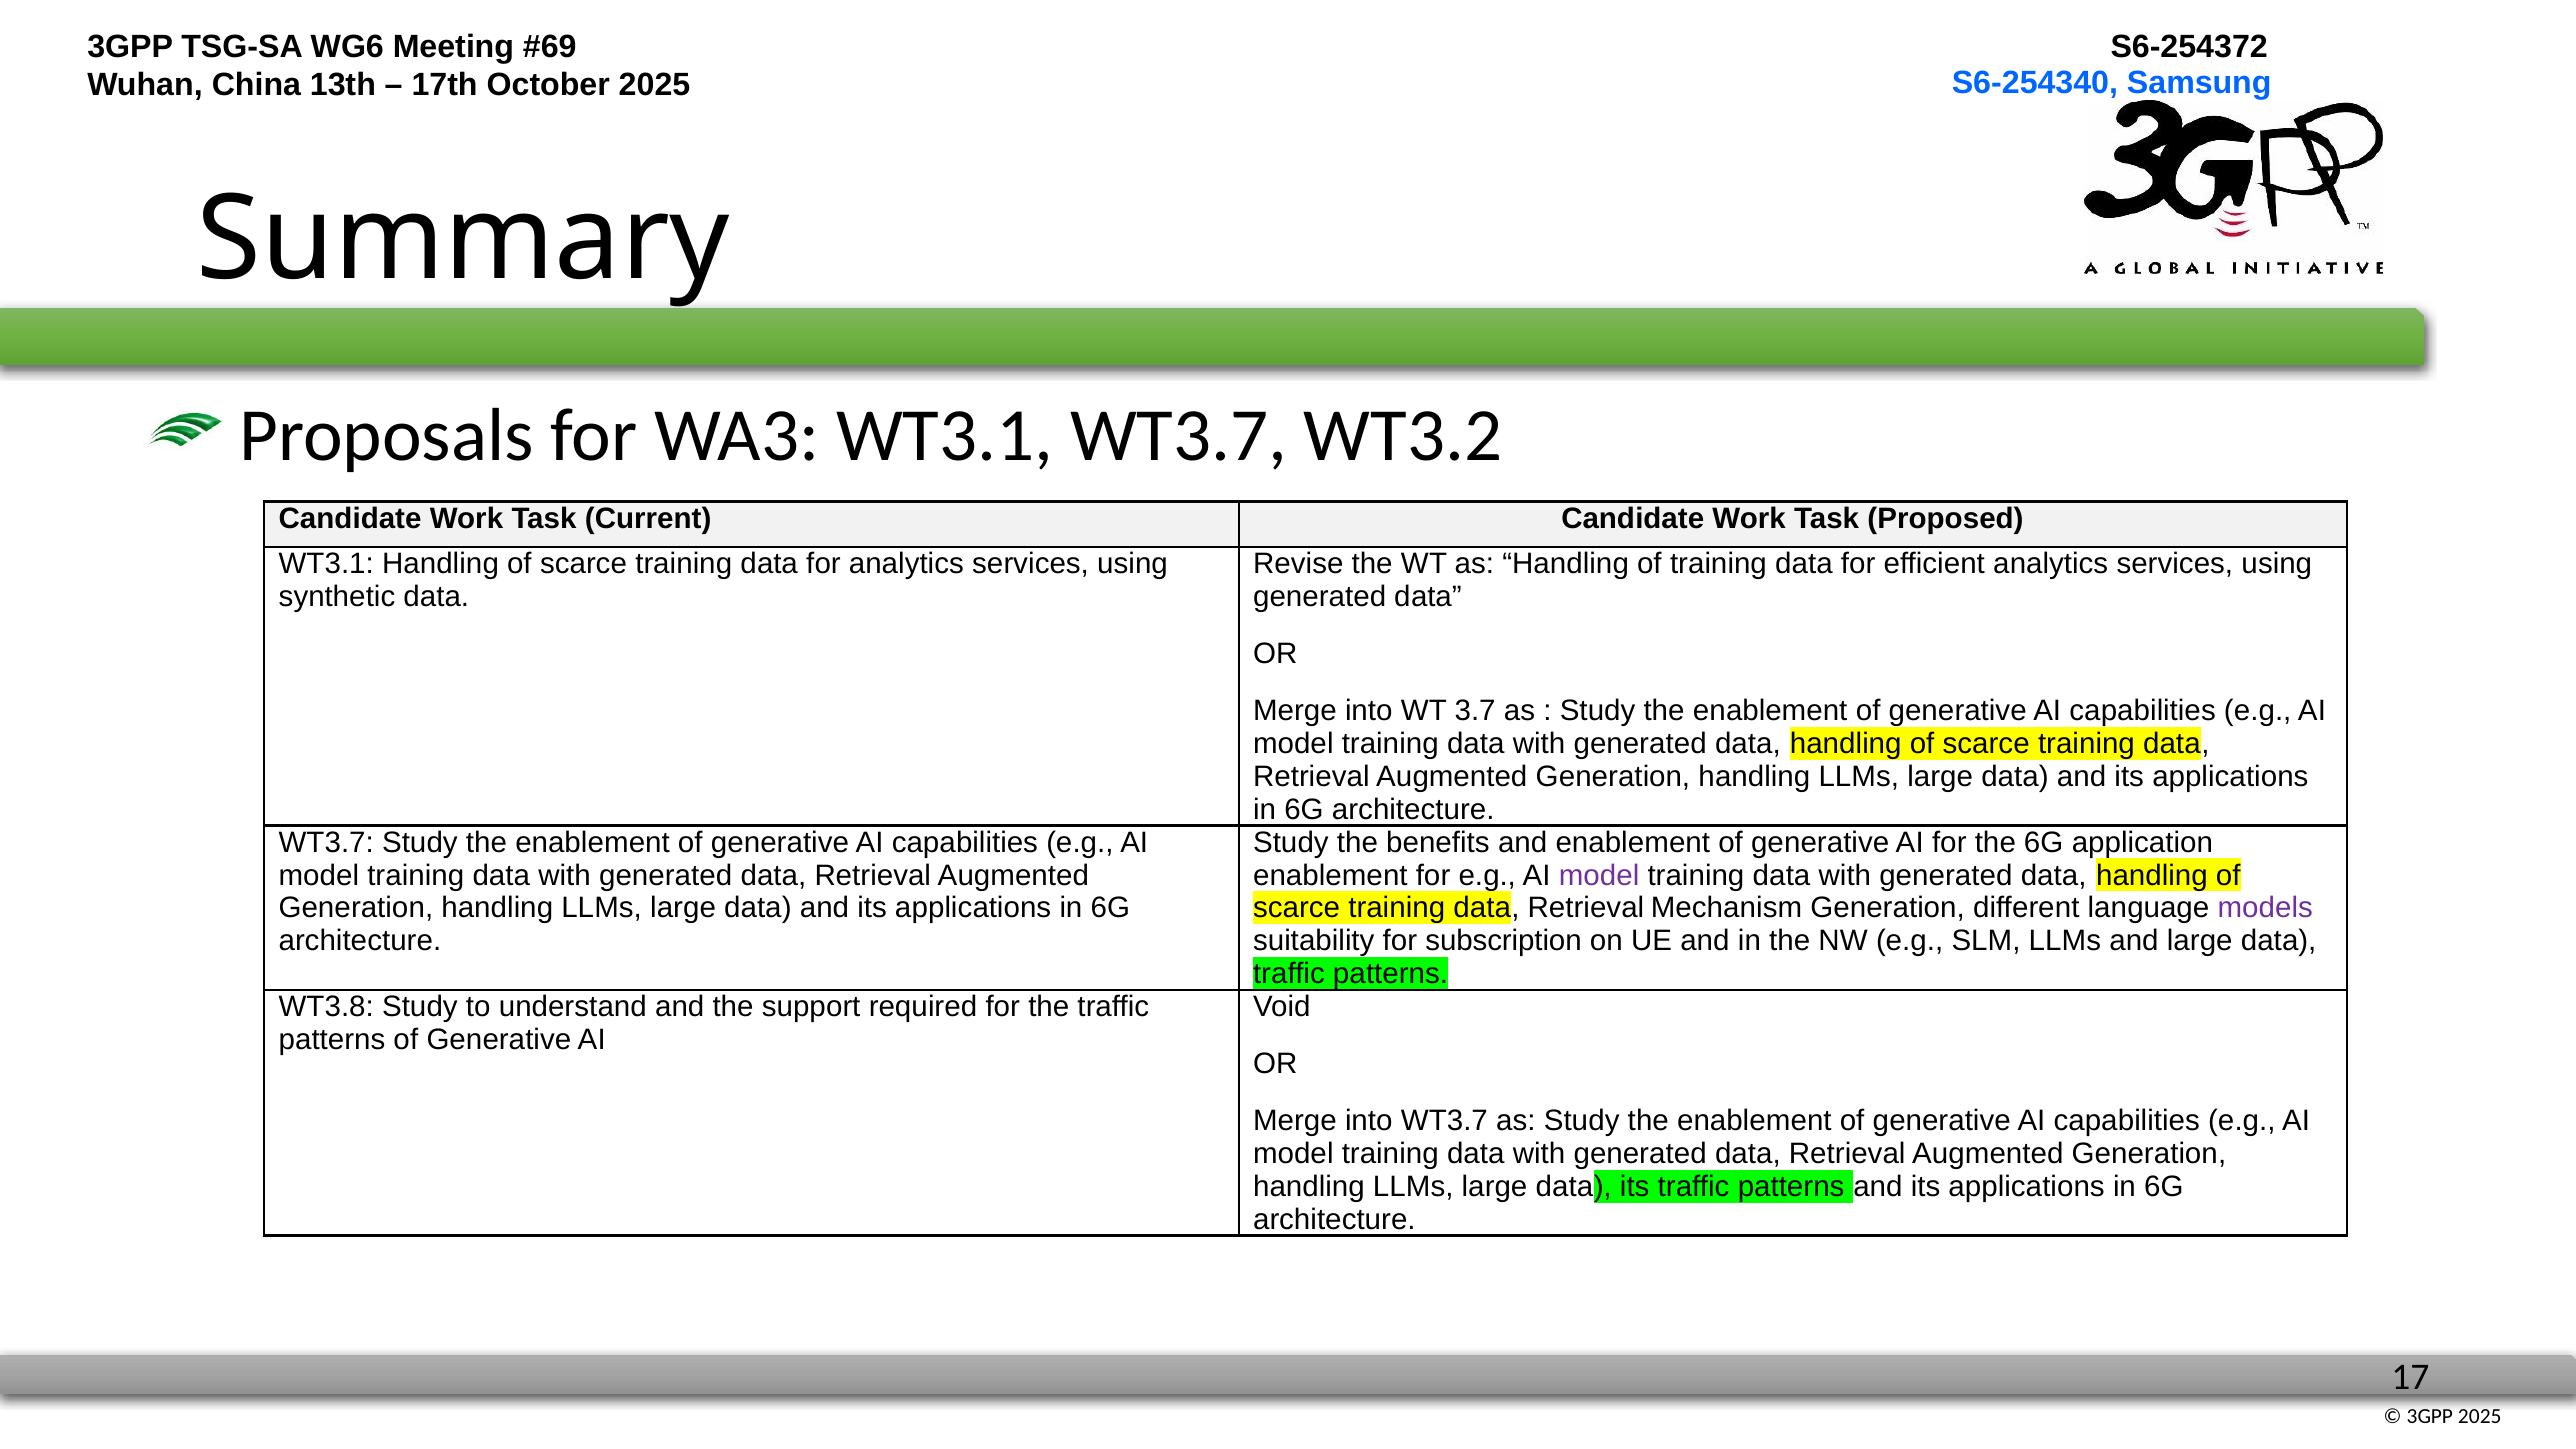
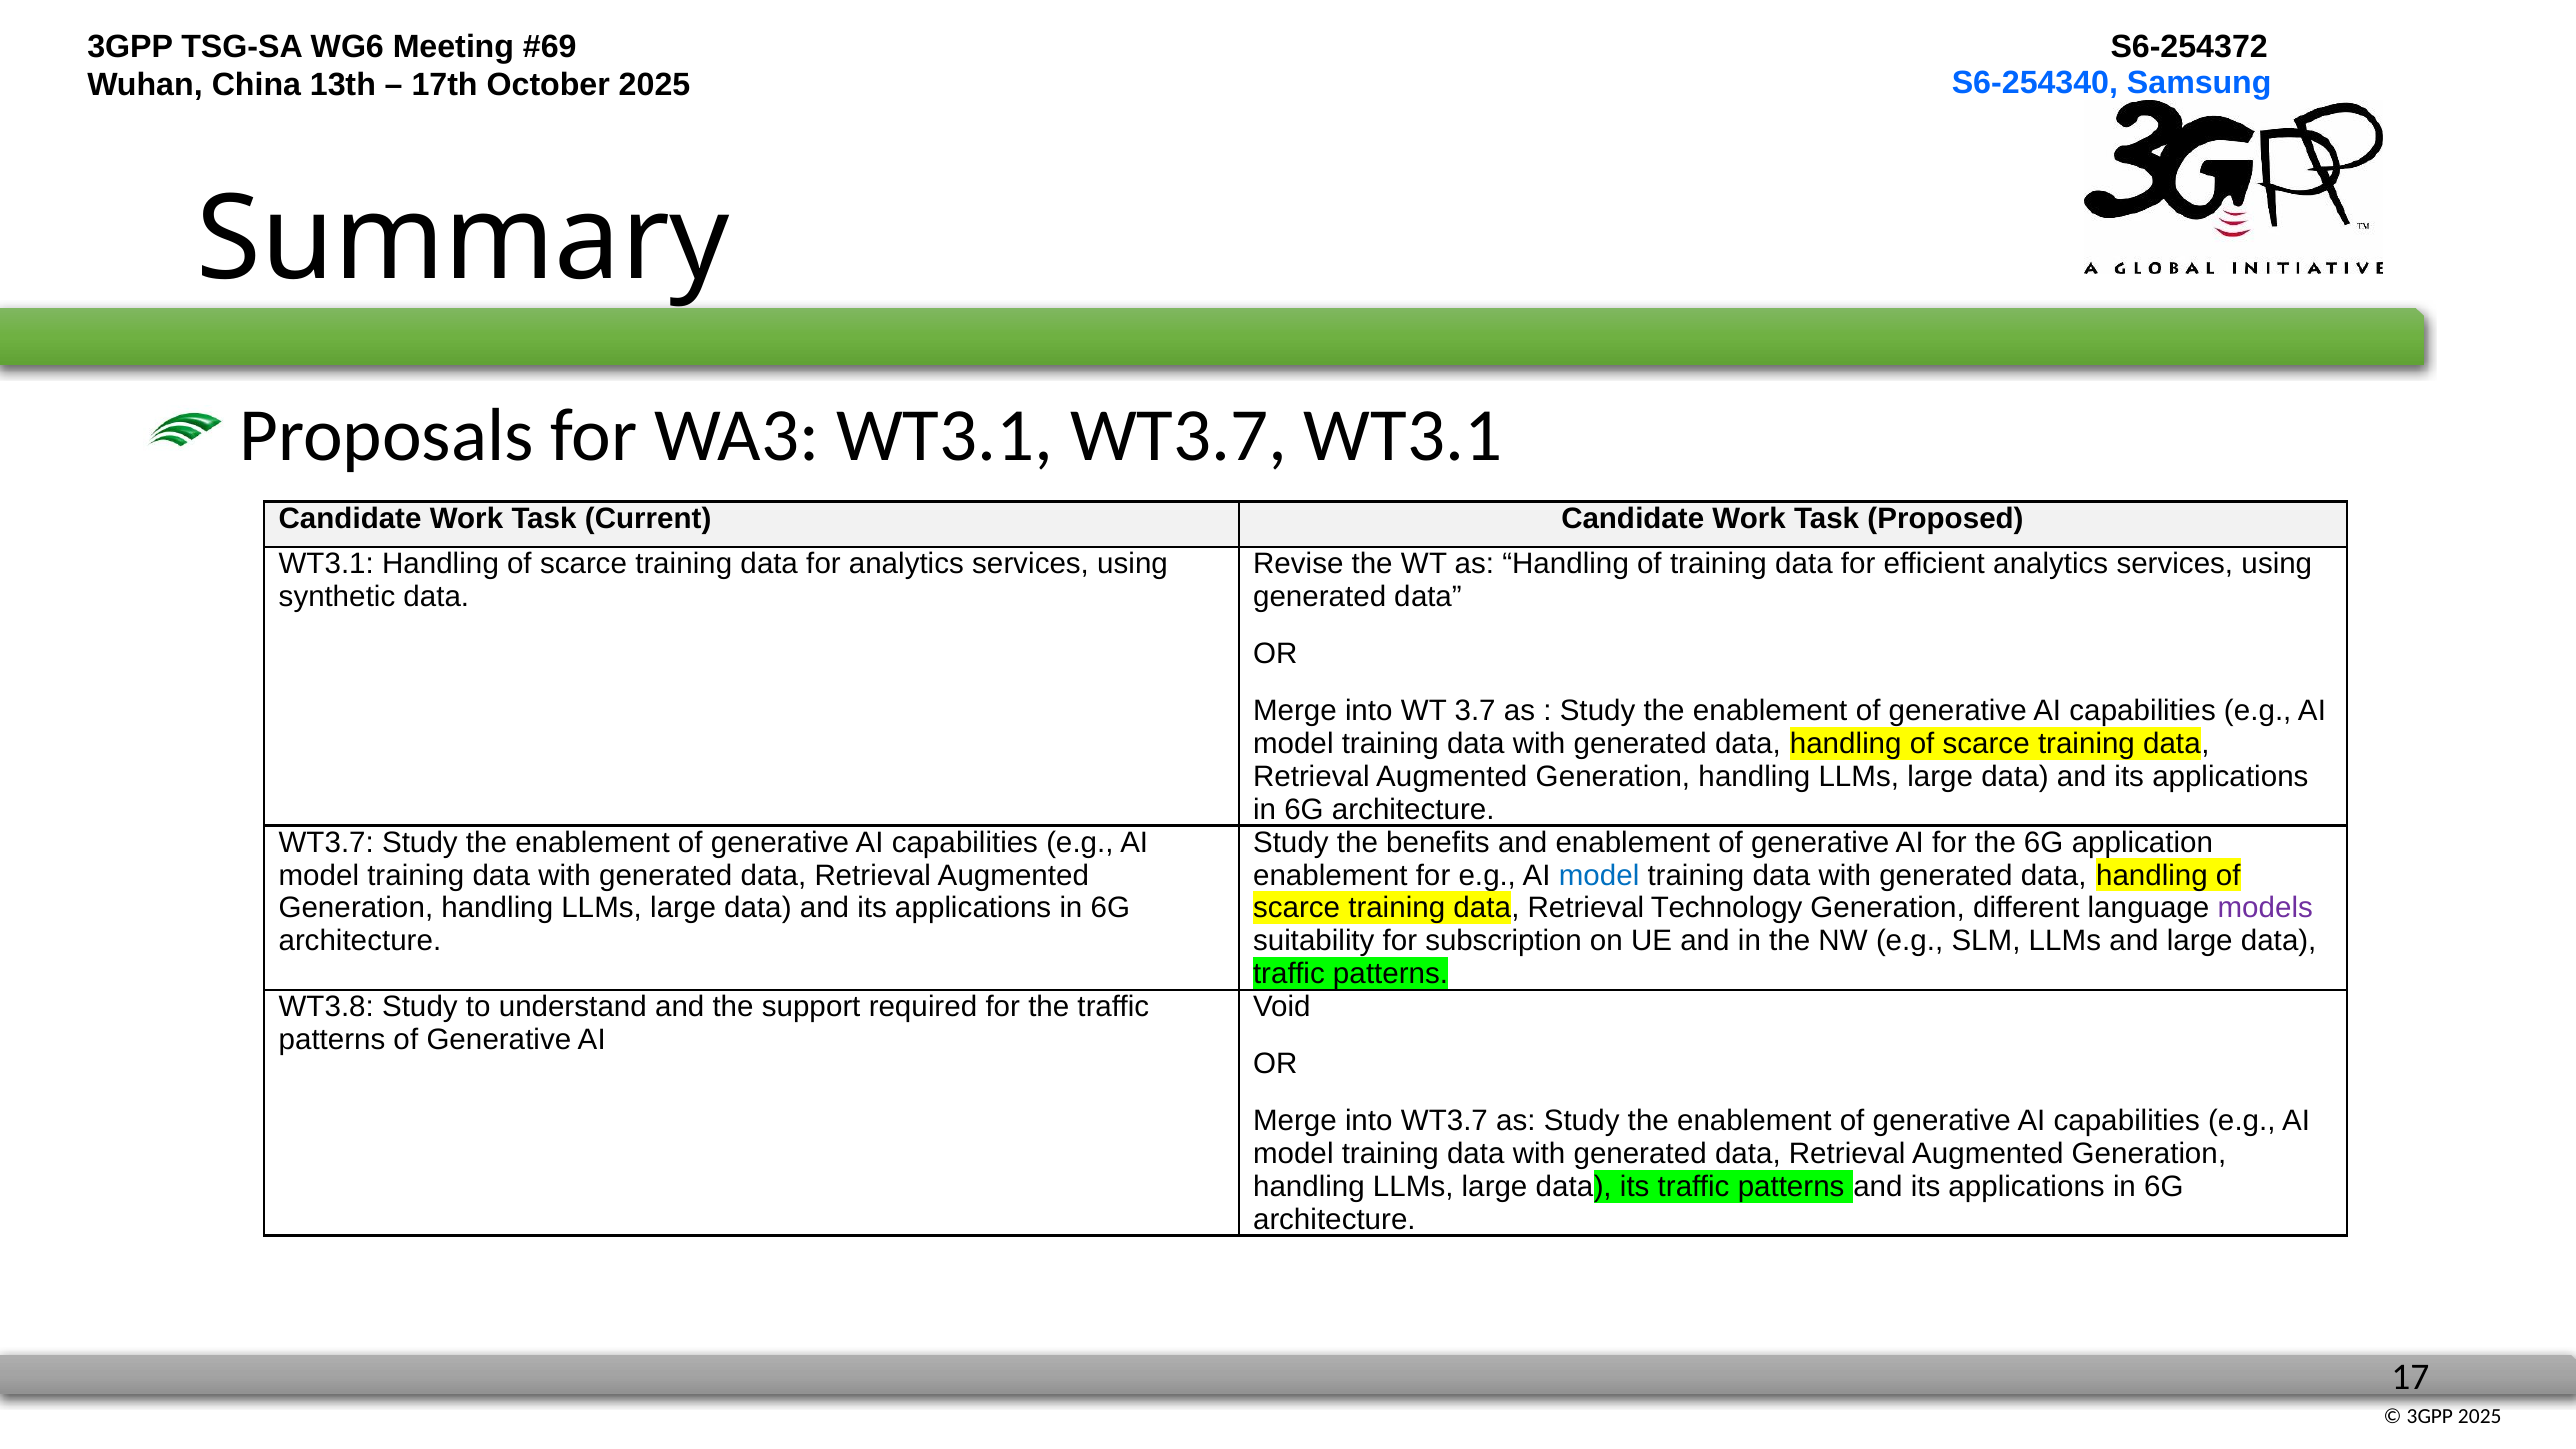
WT3.7 WT3.2: WT3.2 -> WT3.1
model at (1599, 875) colour: purple -> blue
Mechanism: Mechanism -> Technology
